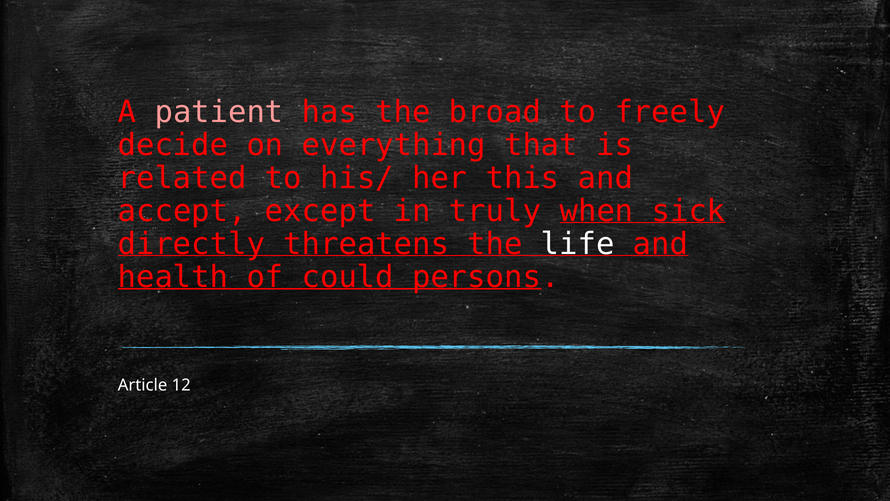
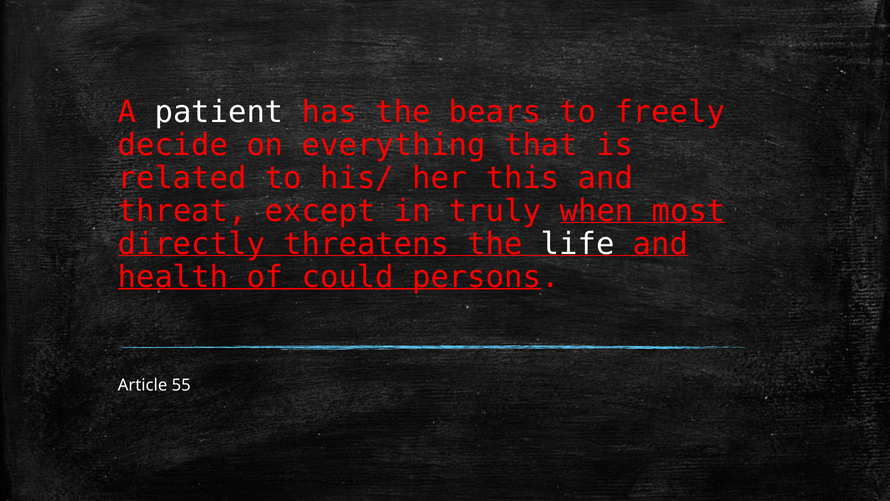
patient colour: pink -> white
broad: broad -> bears
accept: accept -> threat
sick: sick -> most
12: 12 -> 55
